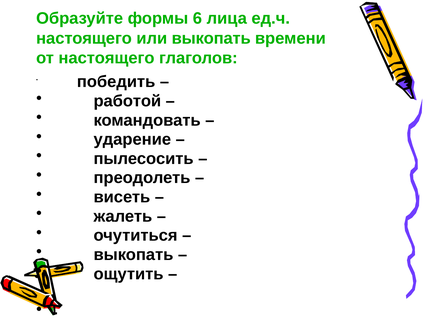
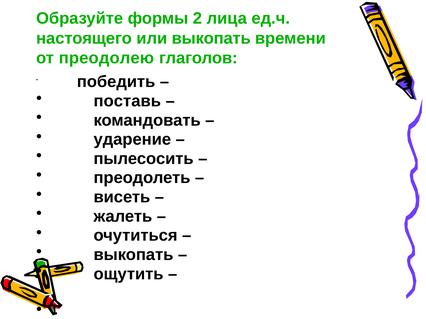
6: 6 -> 2
от настоящего: настоящего -> преодолею
работой: работой -> поставь
